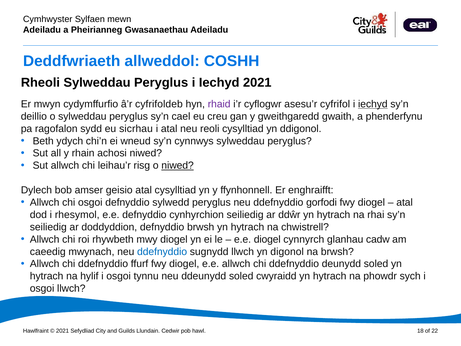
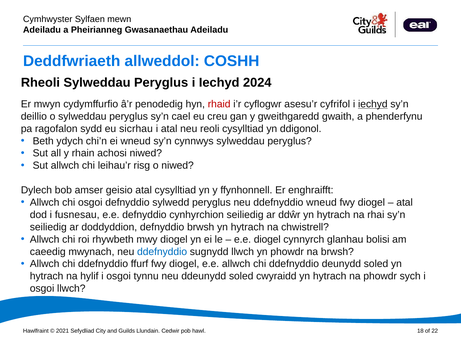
Iechyd 2021: 2021 -> 2024
cyfrifoldeb: cyfrifoldeb -> penodedig
rhaid colour: purple -> red
niwed at (178, 165) underline: present -> none
ddefnyddio gorfodi: gorfodi -> wneud
rhesymol: rhesymol -> fusnesau
cadw: cadw -> bolisi
yn digonol: digonol -> phowdr
